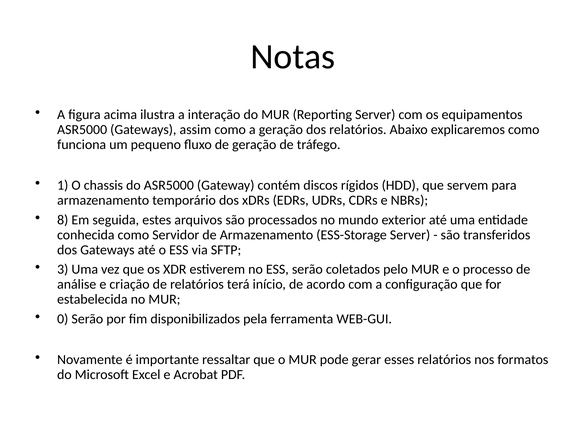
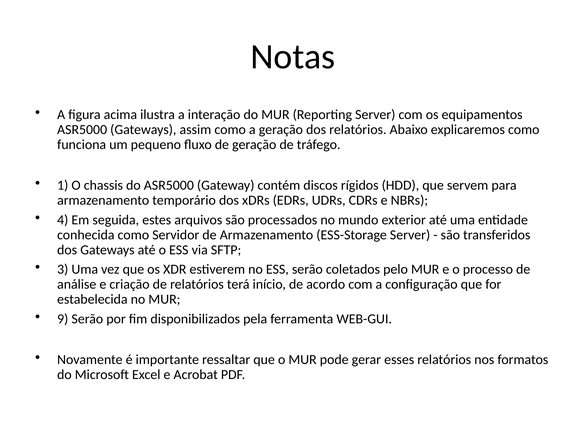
8: 8 -> 4
0: 0 -> 9
